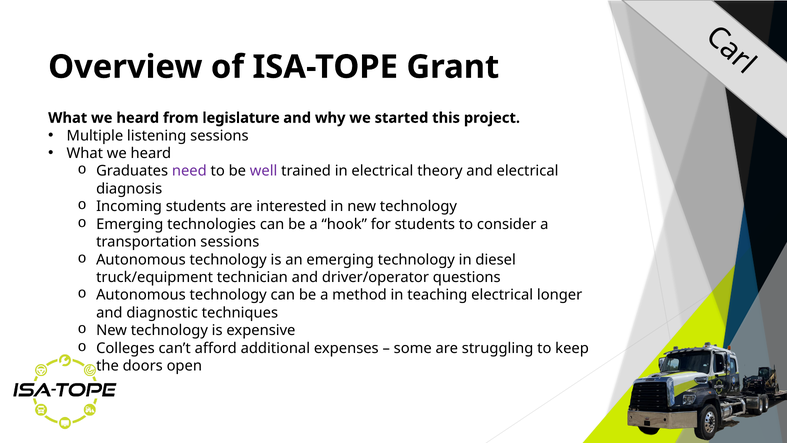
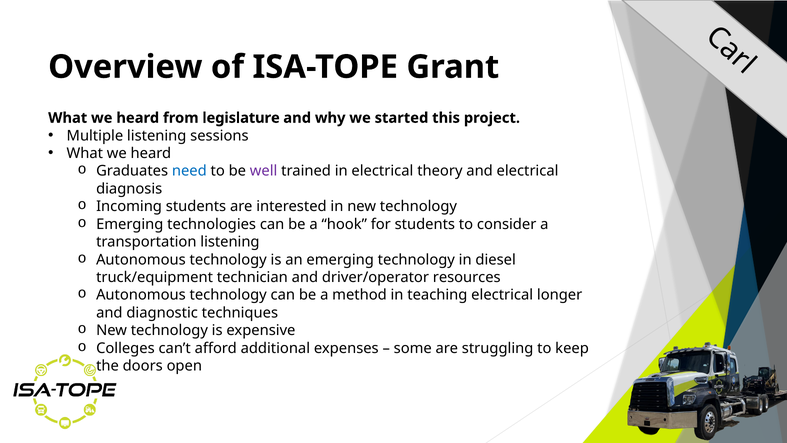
need colour: purple -> blue
transportation sessions: sessions -> listening
questions: questions -> resources
